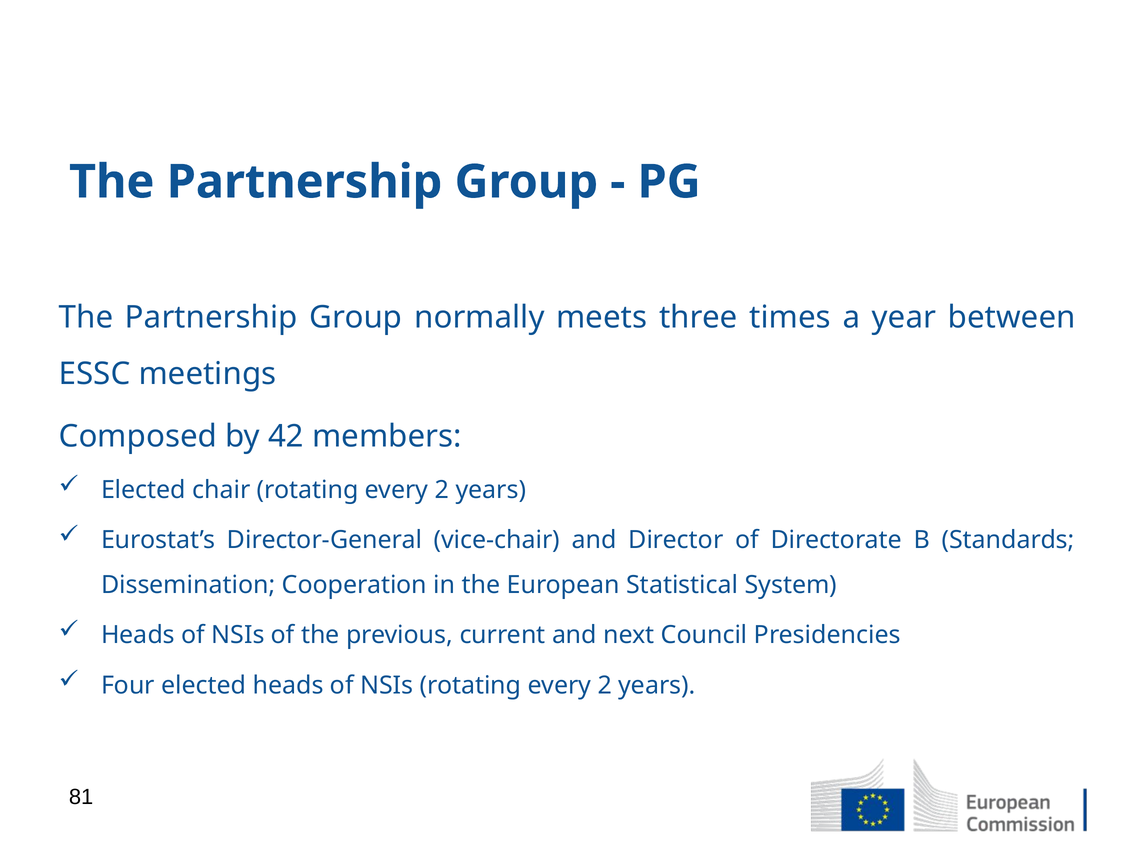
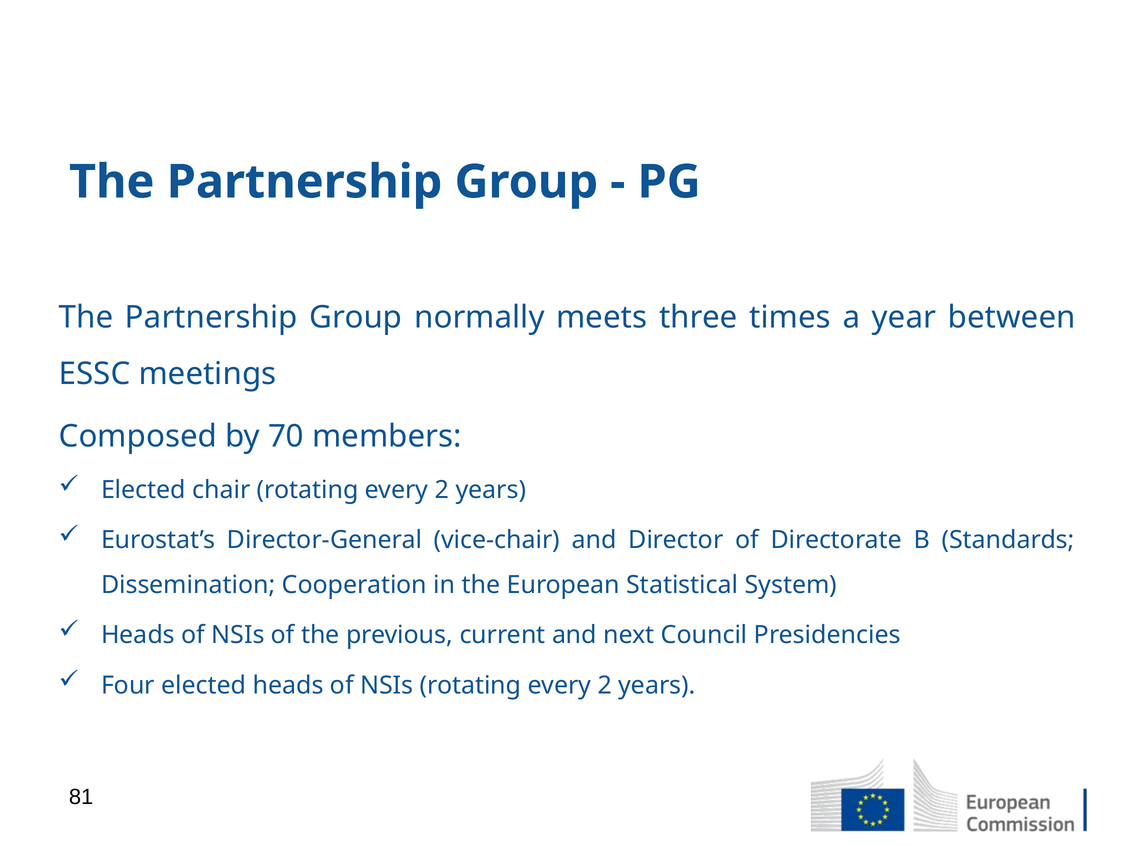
42: 42 -> 70
